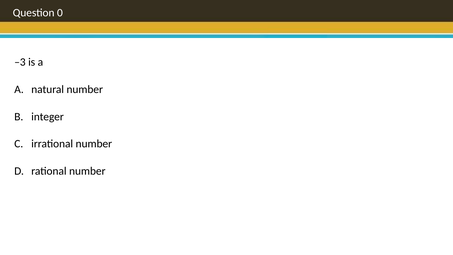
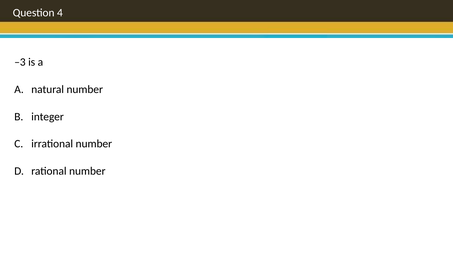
0: 0 -> 4
